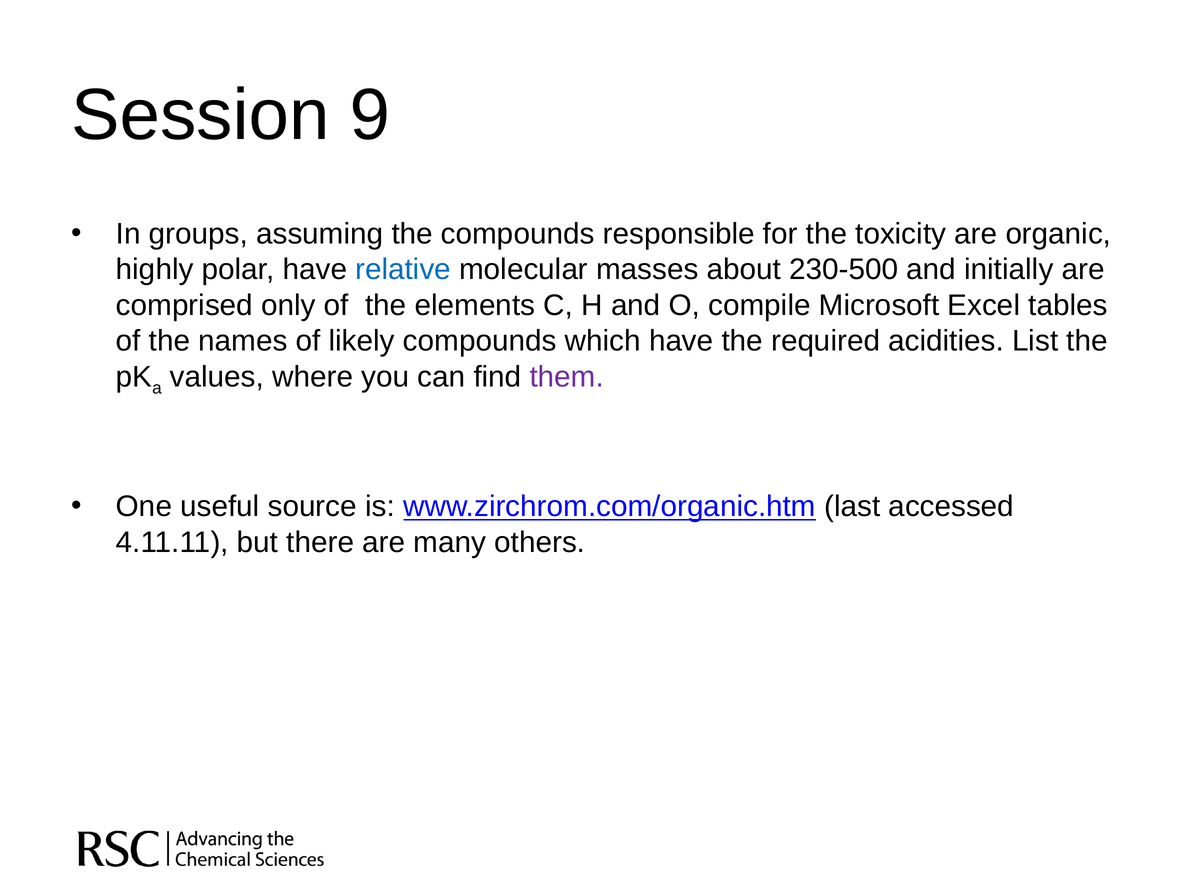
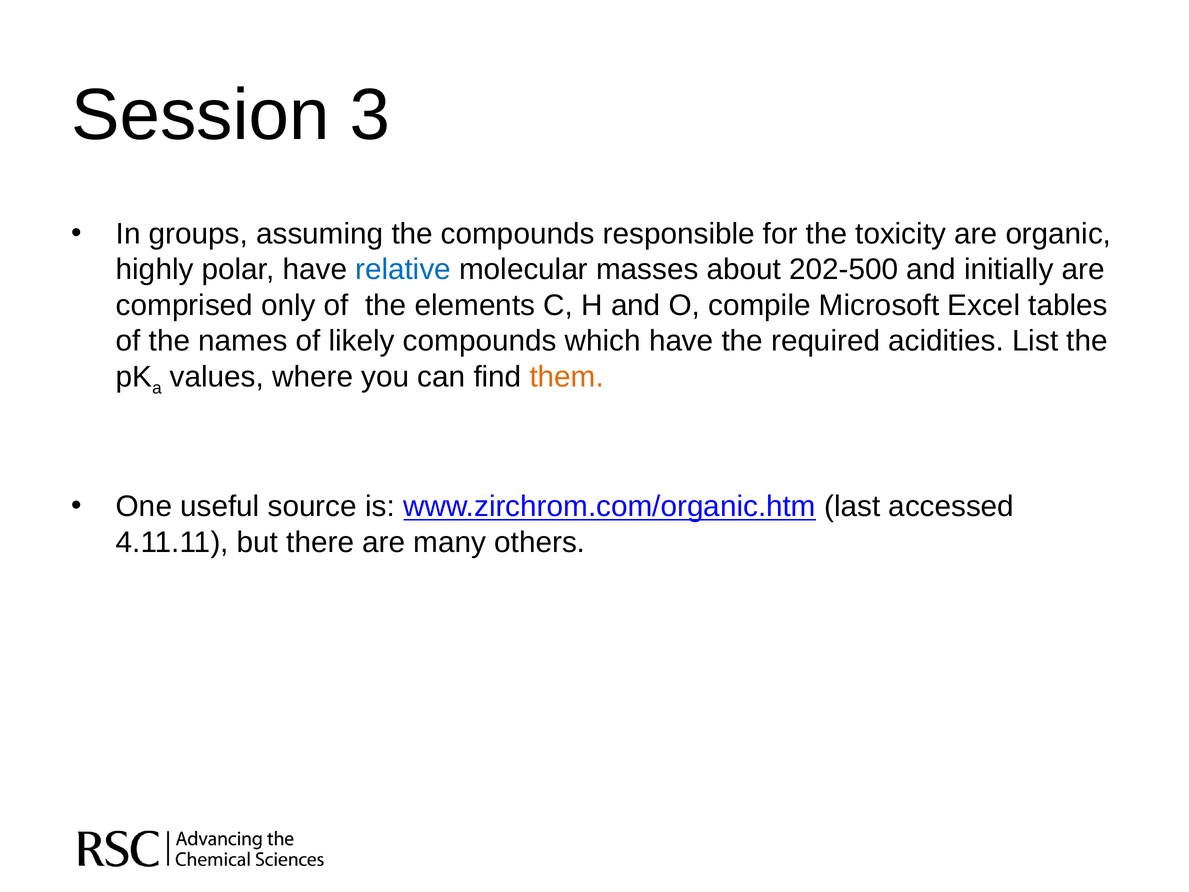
9: 9 -> 3
230-500: 230-500 -> 202-500
them colour: purple -> orange
